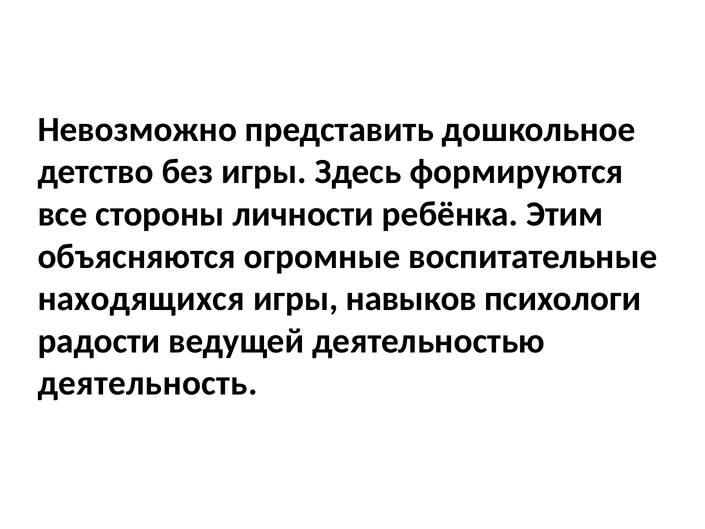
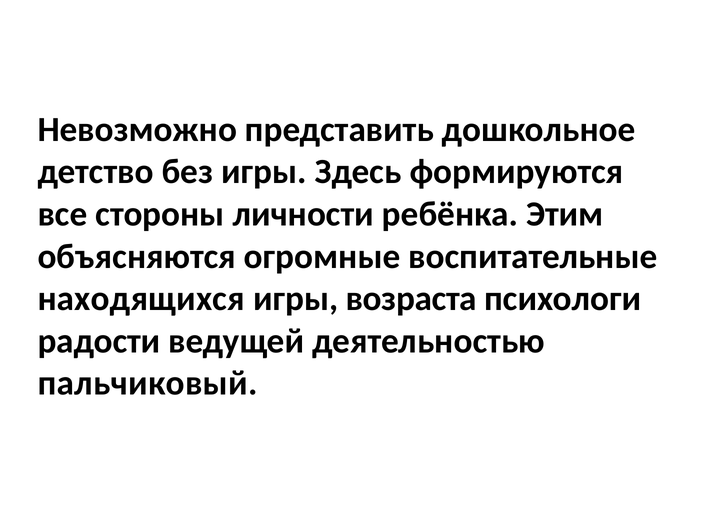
навыков: навыков -> возраста
деятельность: деятельность -> пальчиковый
